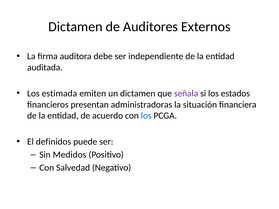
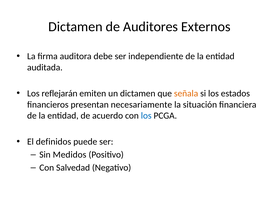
estimada: estimada -> reflejarán
señala colour: purple -> orange
administradoras: administradoras -> necesariamente
